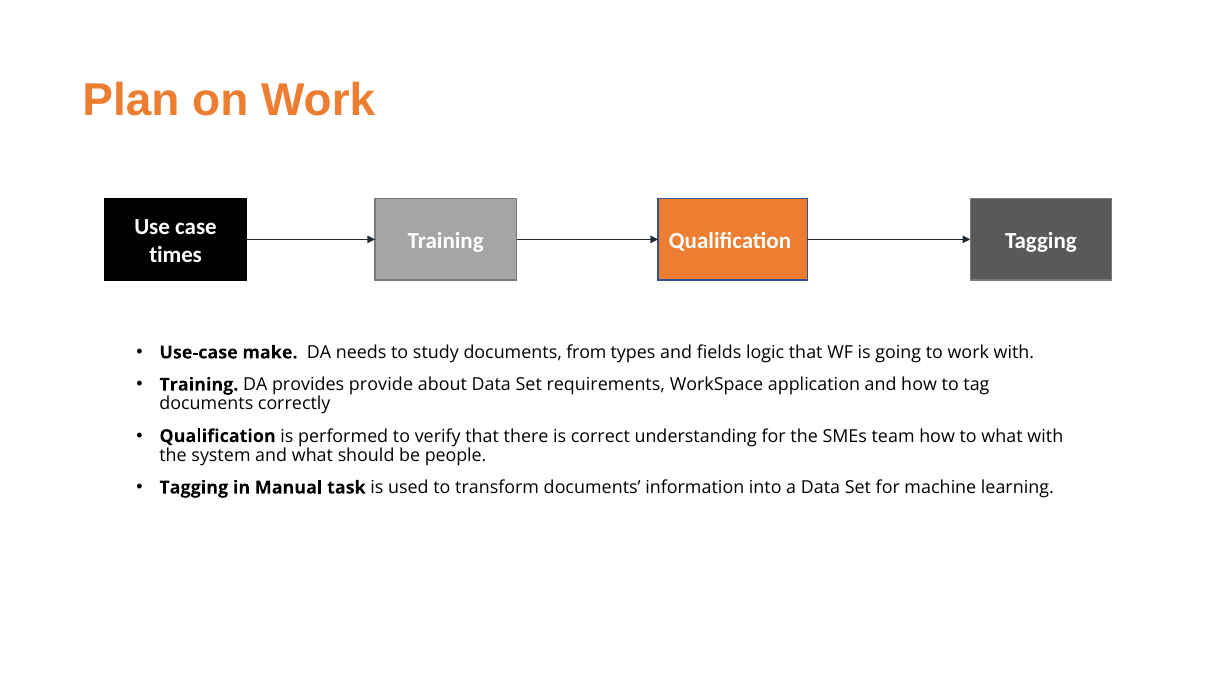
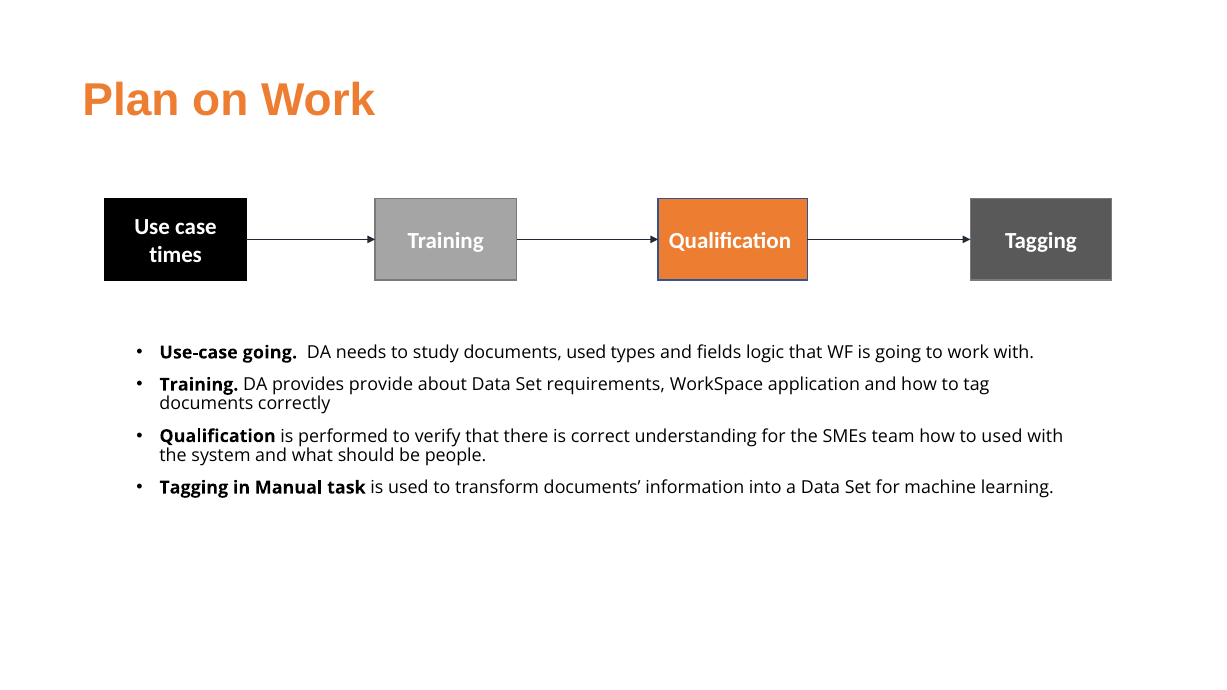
Use-case make: make -> going
documents from: from -> used
to what: what -> used
